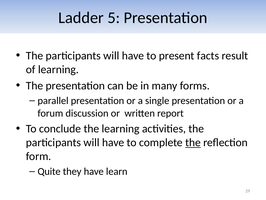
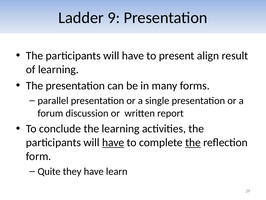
5: 5 -> 9
facts: facts -> align
have at (113, 142) underline: none -> present
